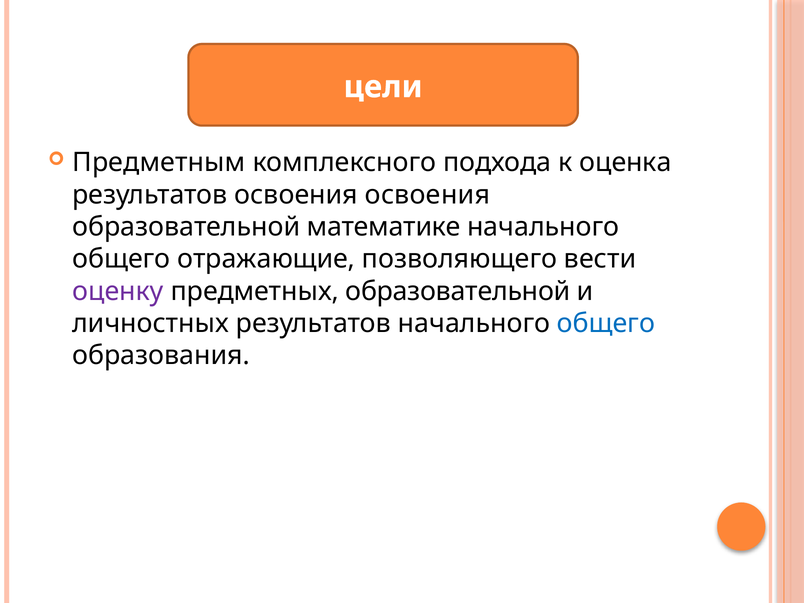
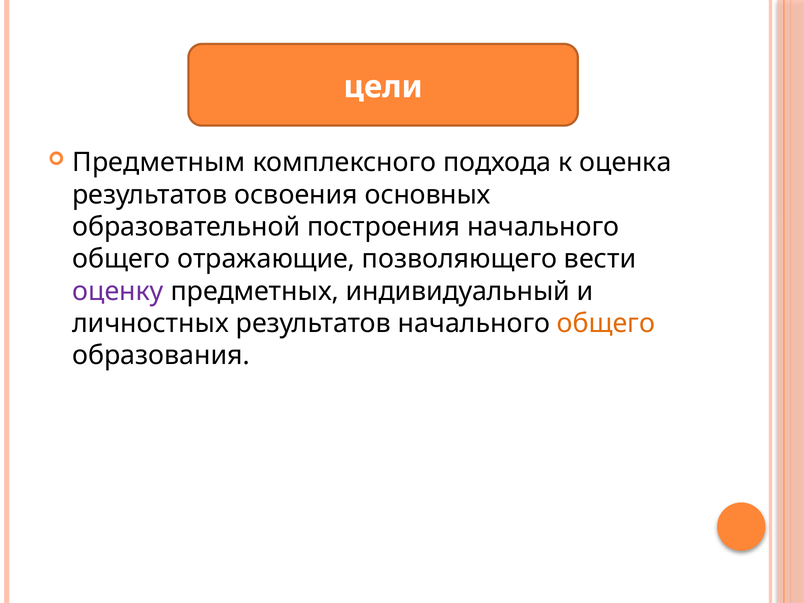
освоения освоения: освоения -> основных
математике: математике -> построения
предметных образовательной: образовательной -> индивидуальный
общего at (606, 323) colour: blue -> orange
